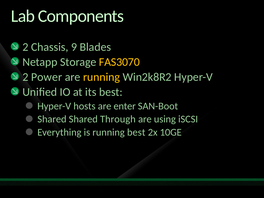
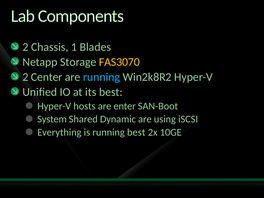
9: 9 -> 1
Power: Power -> Center
running at (102, 77) colour: yellow -> light blue
Shared at (52, 119): Shared -> System
Through: Through -> Dynamic
